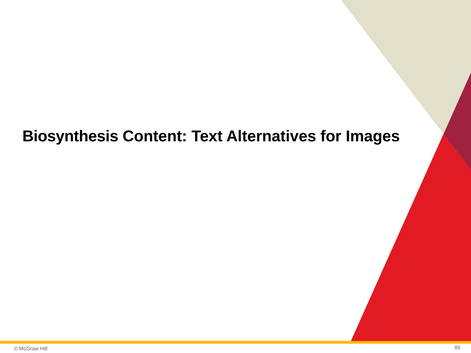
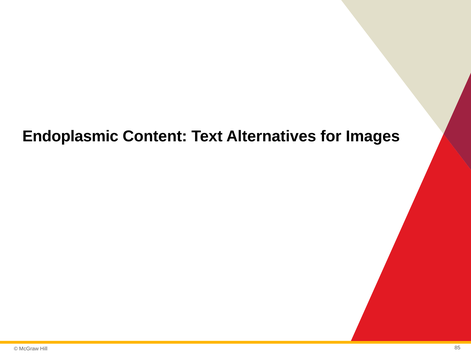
Biosynthesis: Biosynthesis -> Endoplasmic
